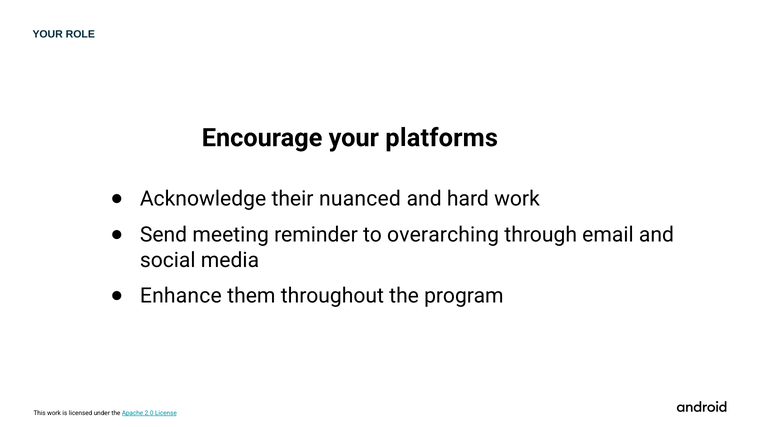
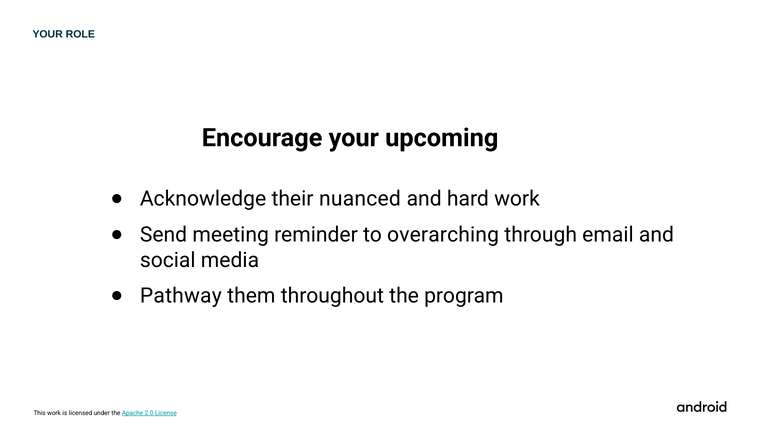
platforms: platforms -> upcoming
Enhance: Enhance -> Pathway
